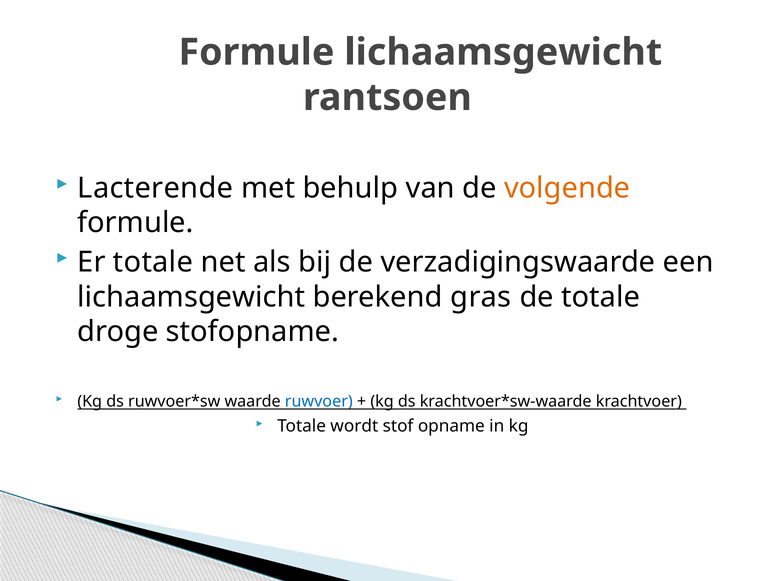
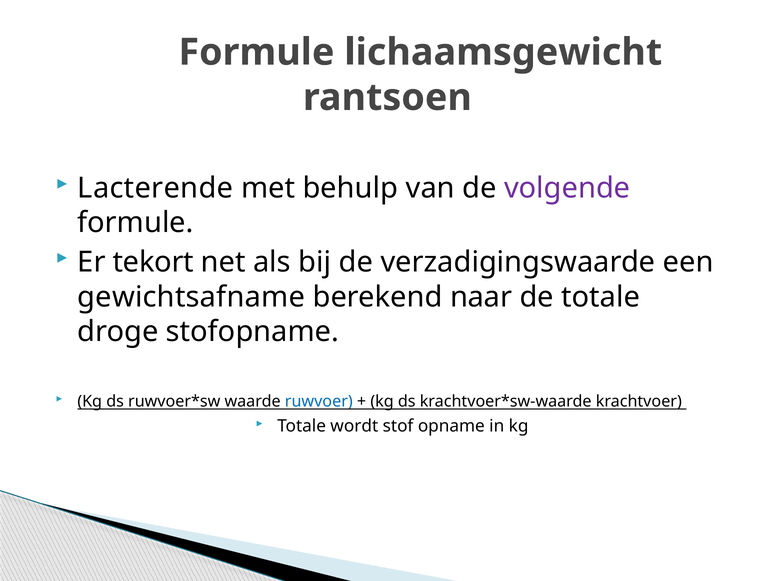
volgende colour: orange -> purple
Er totale: totale -> tekort
lichaamsgewicht at (191, 297): lichaamsgewicht -> gewichtsafname
gras: gras -> naar
